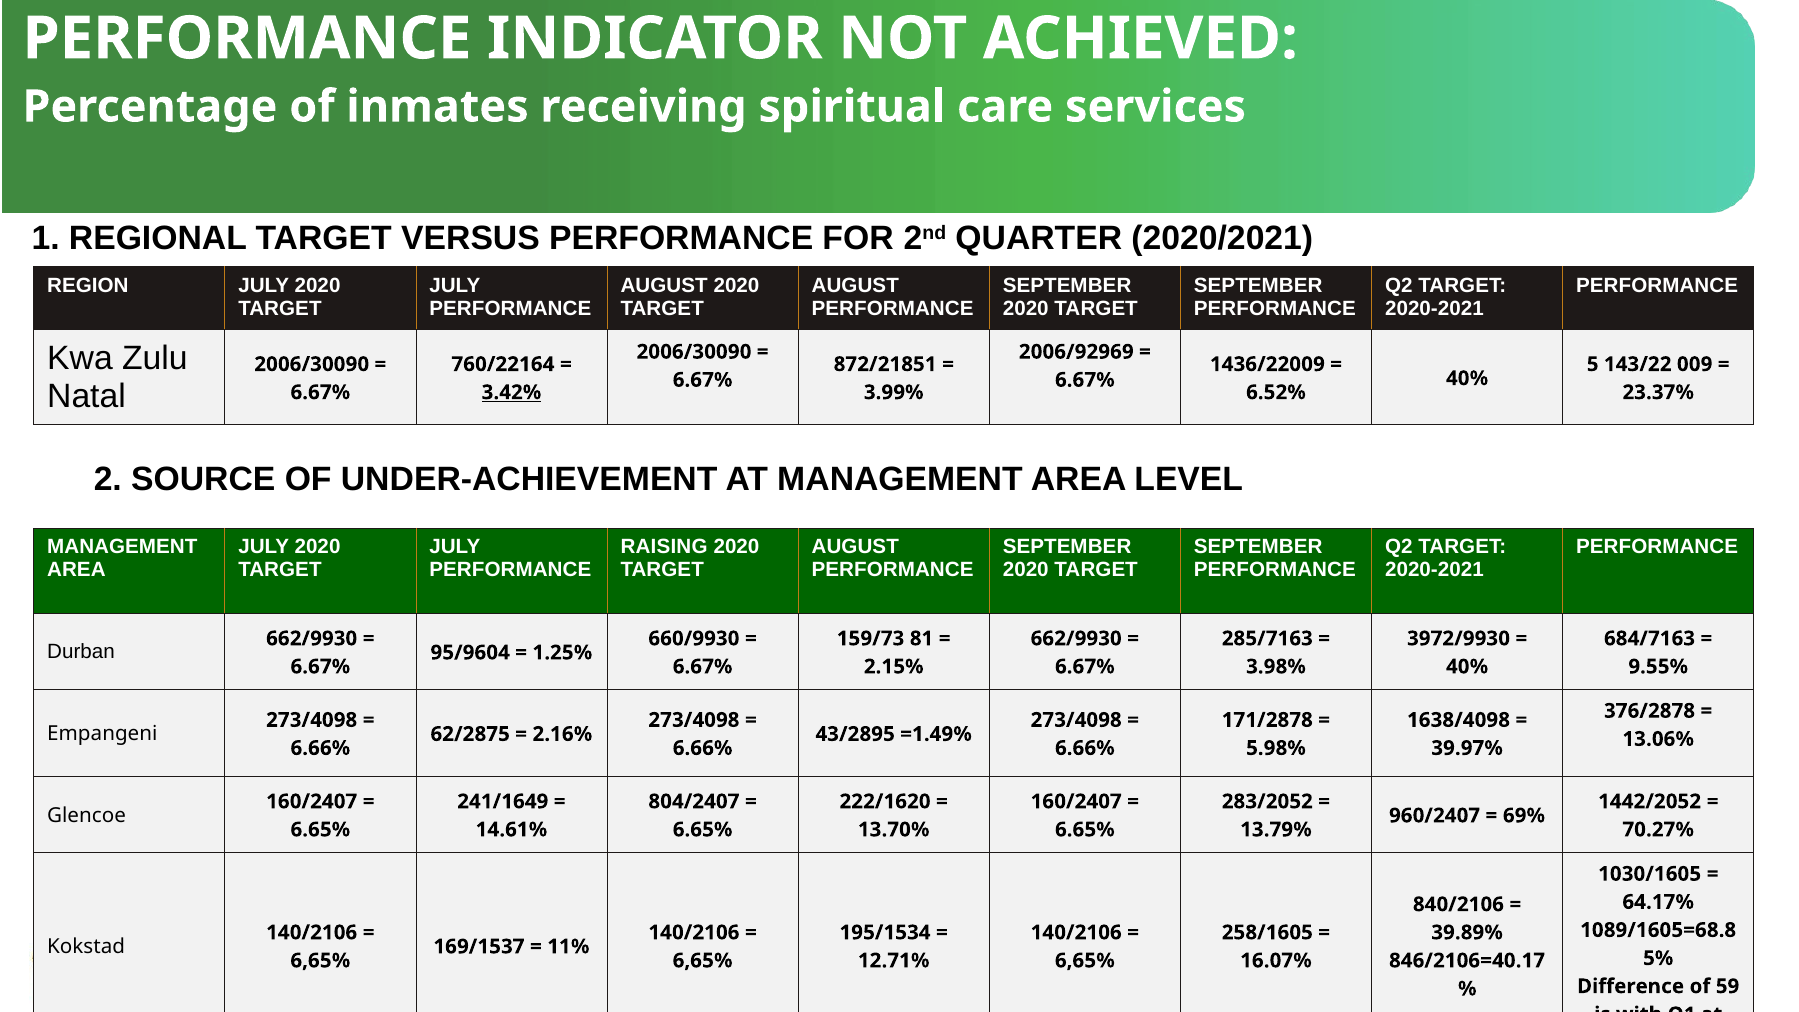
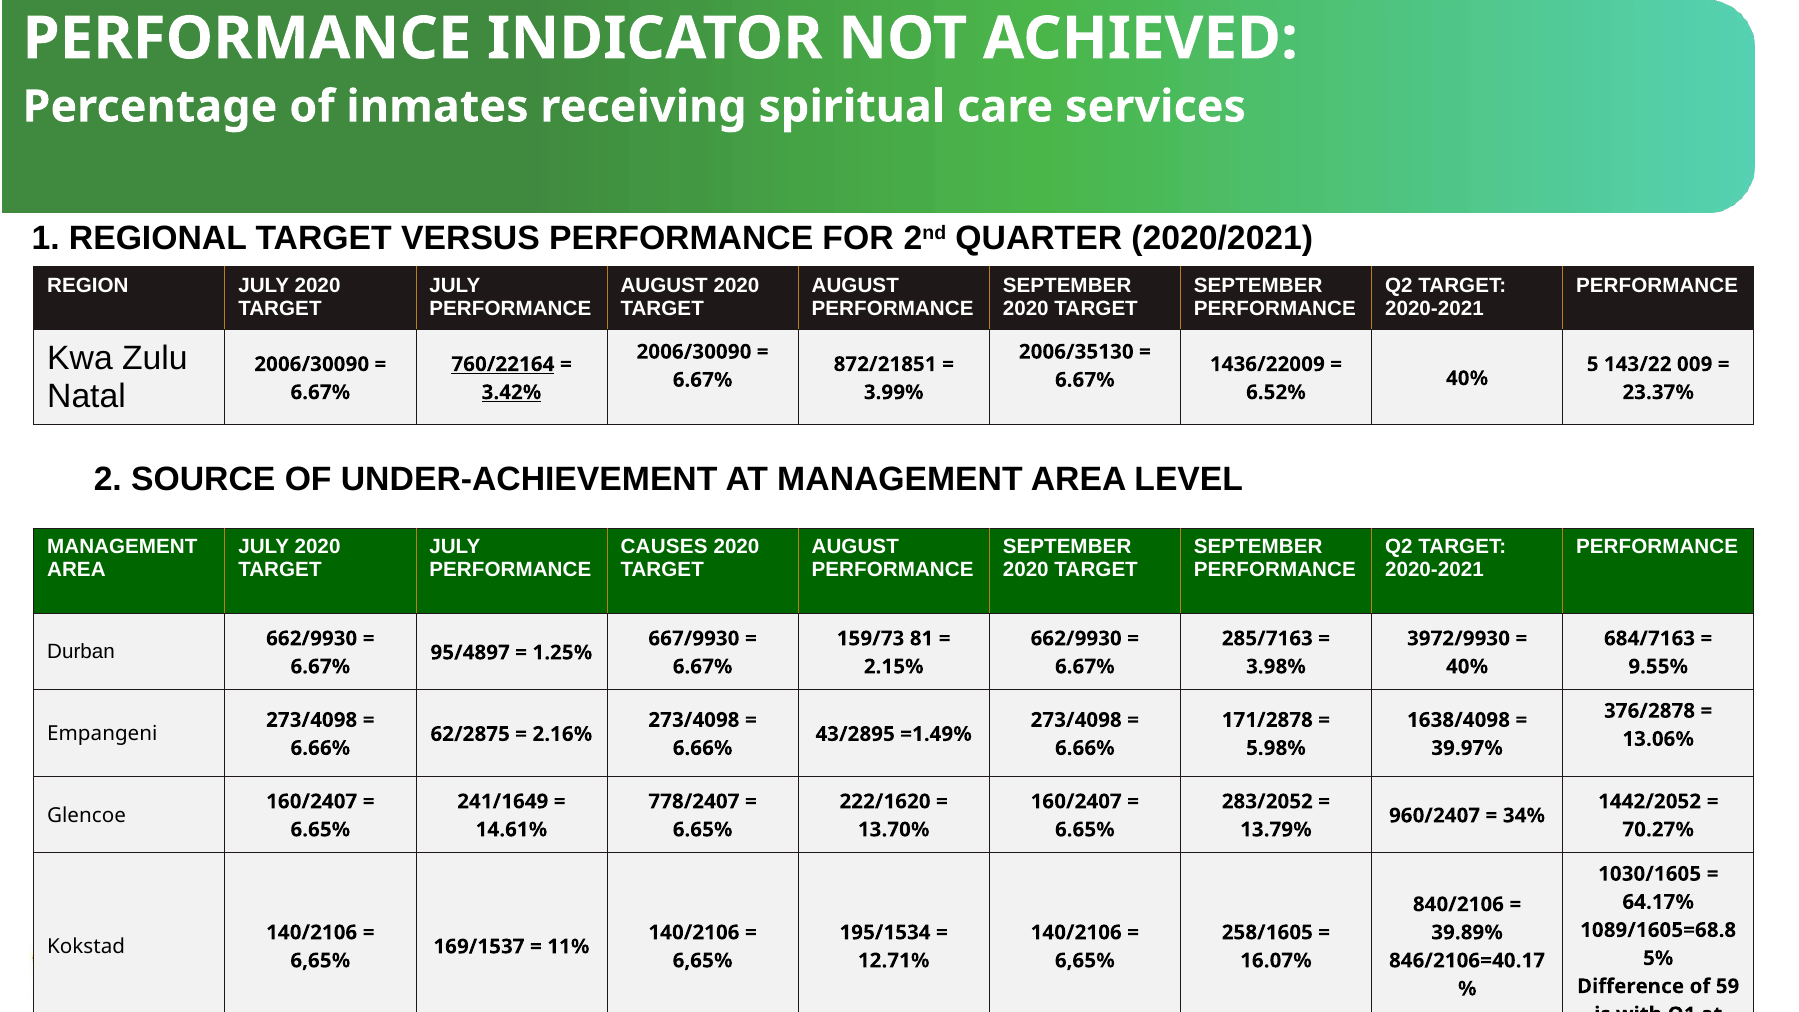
2006/92969: 2006/92969 -> 2006/35130
760/22164 underline: none -> present
RAISING: RAISING -> CAUSES
660/9930: 660/9930 -> 667/9930
95/9604: 95/9604 -> 95/4897
804/2407: 804/2407 -> 778/2407
69%: 69% -> 34%
